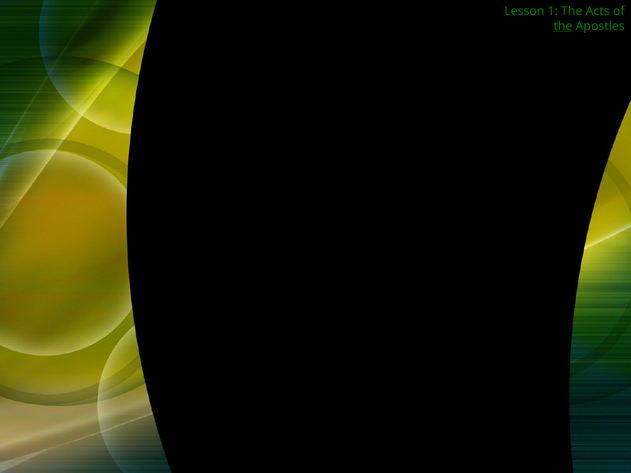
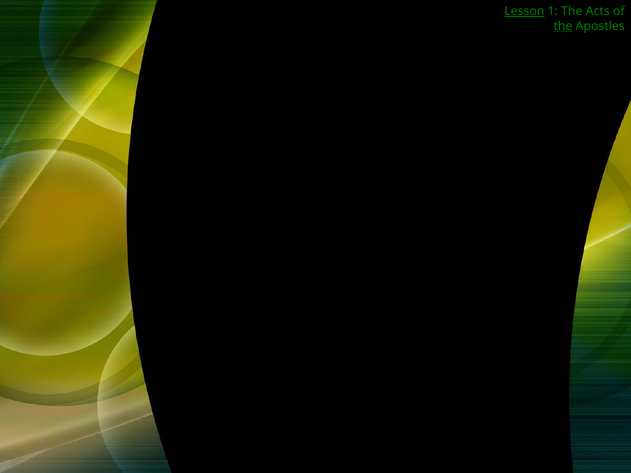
Lesson underline: none -> present
